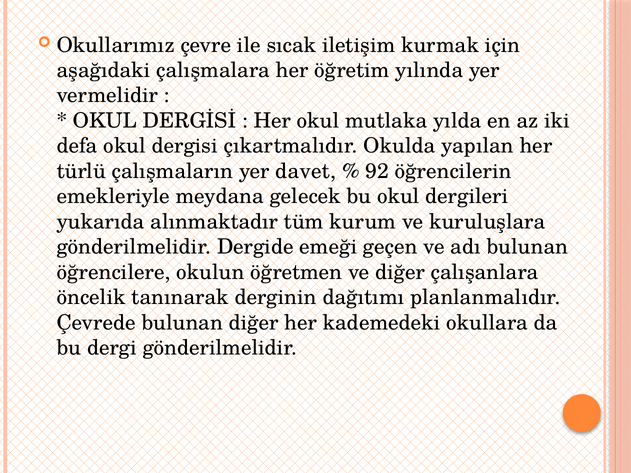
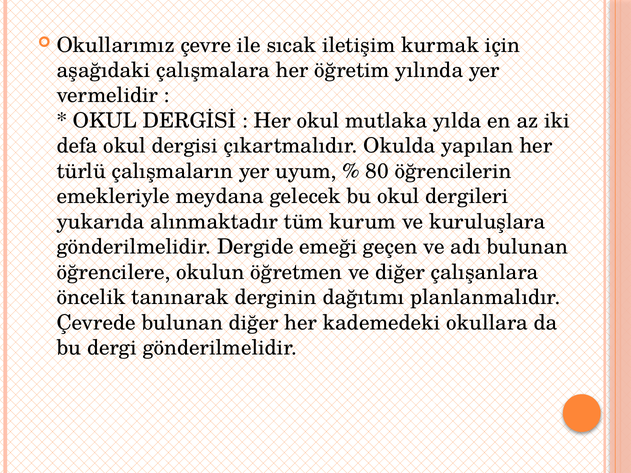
davet: davet -> uyum
92: 92 -> 80
